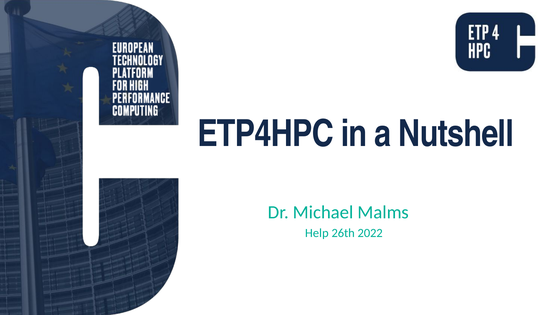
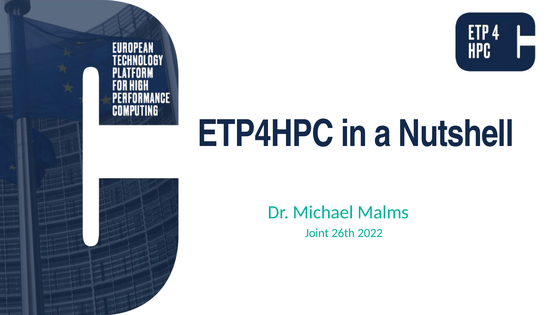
Help: Help -> Joint
